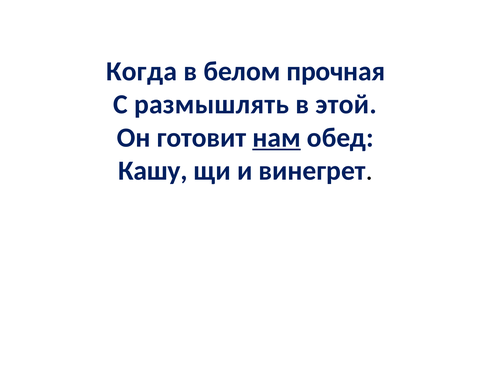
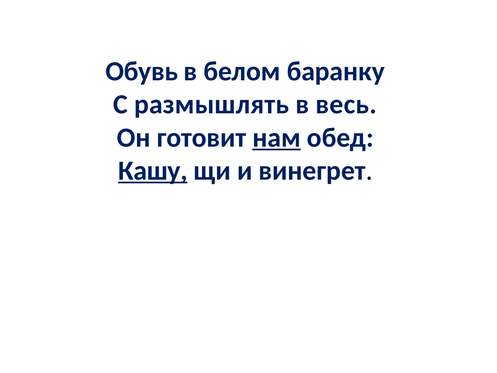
Когда: Когда -> Обувь
прочная: прочная -> баранку
этой: этой -> весь
Кашу underline: none -> present
